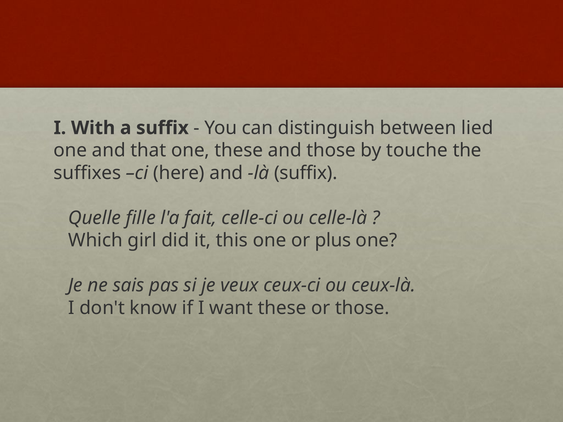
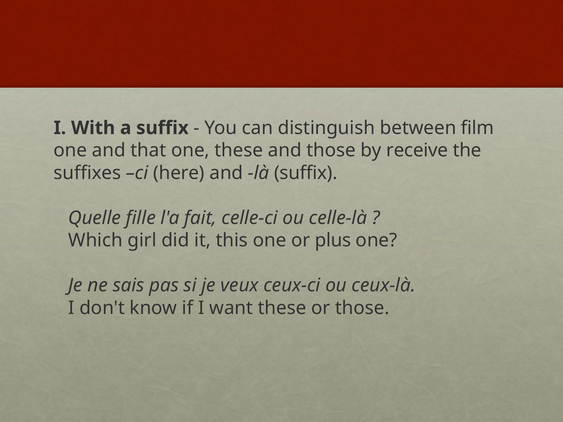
lied: lied -> film
touche: touche -> receive
